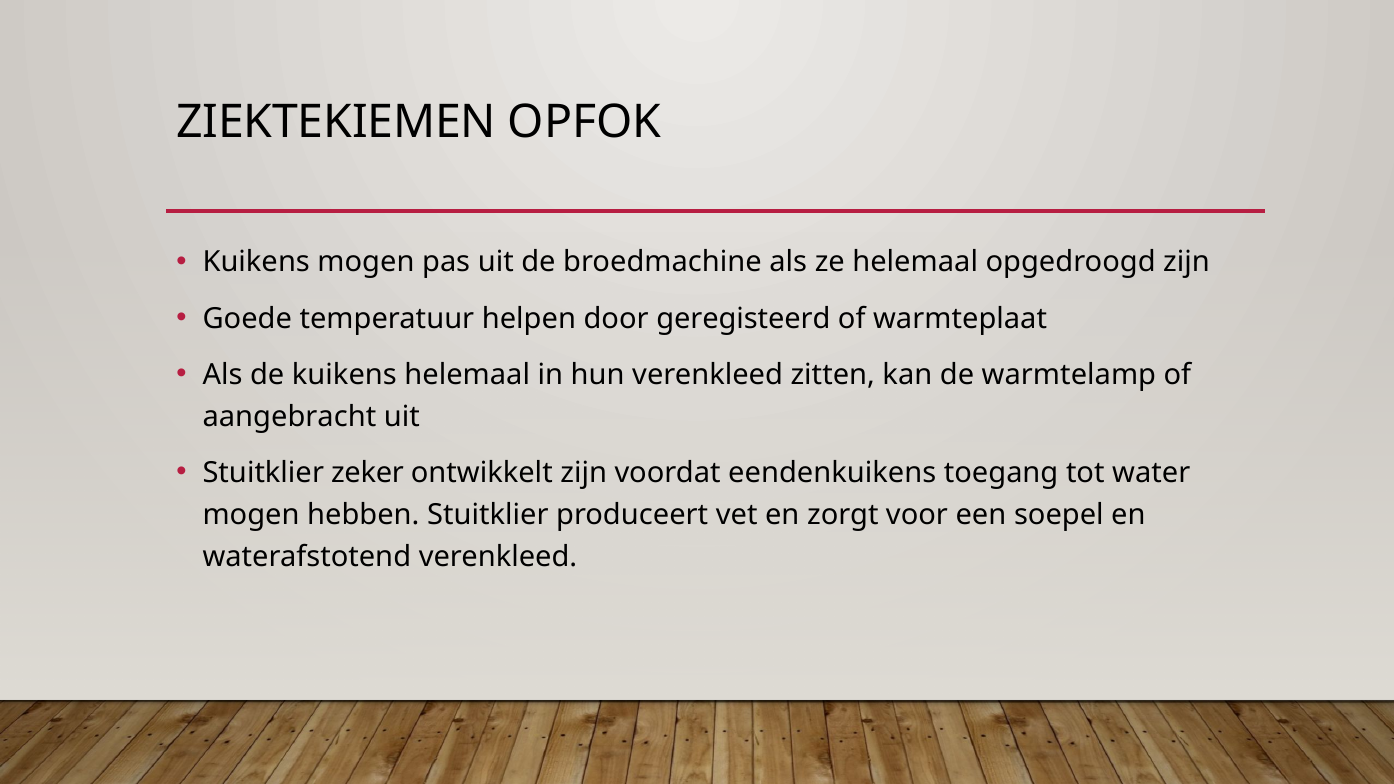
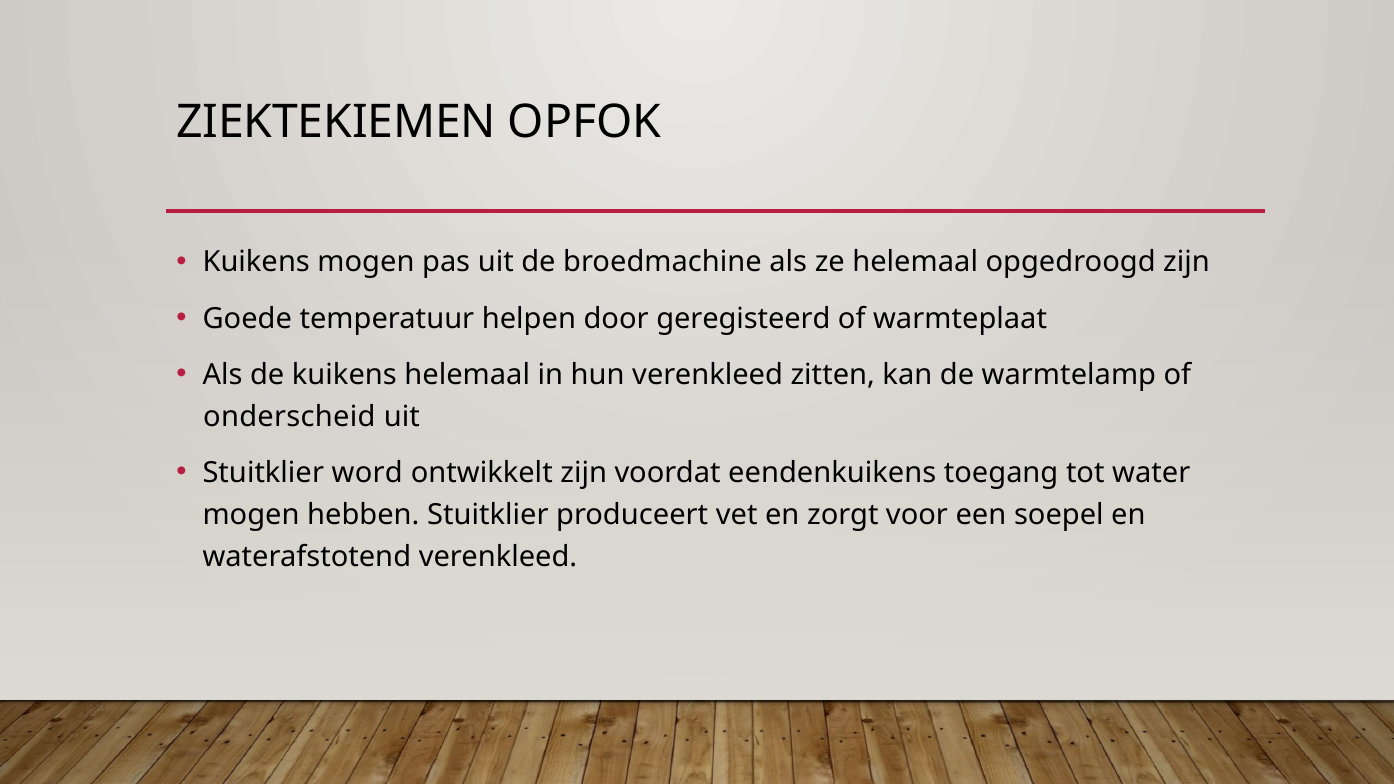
aangebracht: aangebracht -> onderscheid
zeker: zeker -> word
